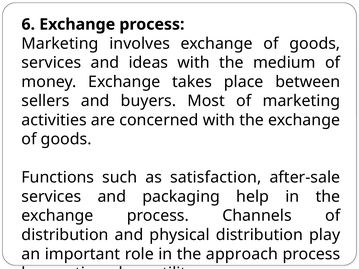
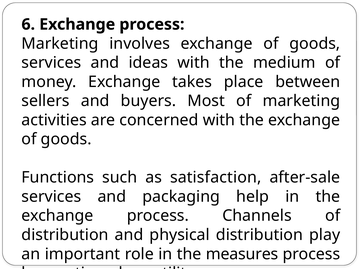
approach: approach -> measures
